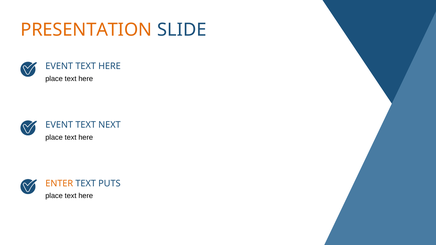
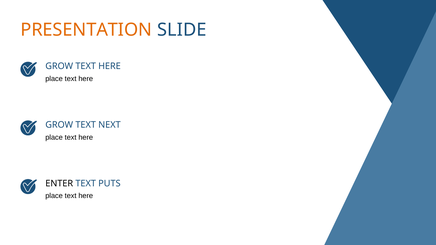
EVENT at (59, 66): EVENT -> GROW
EVENT at (59, 125): EVENT -> GROW
ENTER colour: orange -> black
